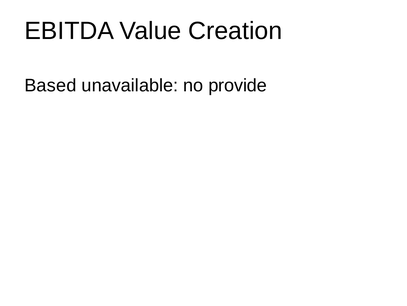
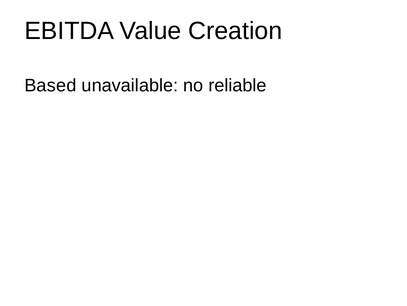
provide: provide -> reliable
